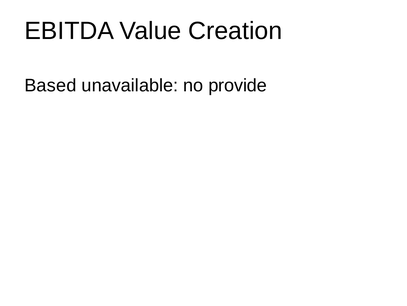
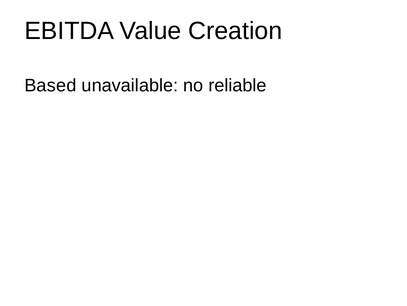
provide: provide -> reliable
